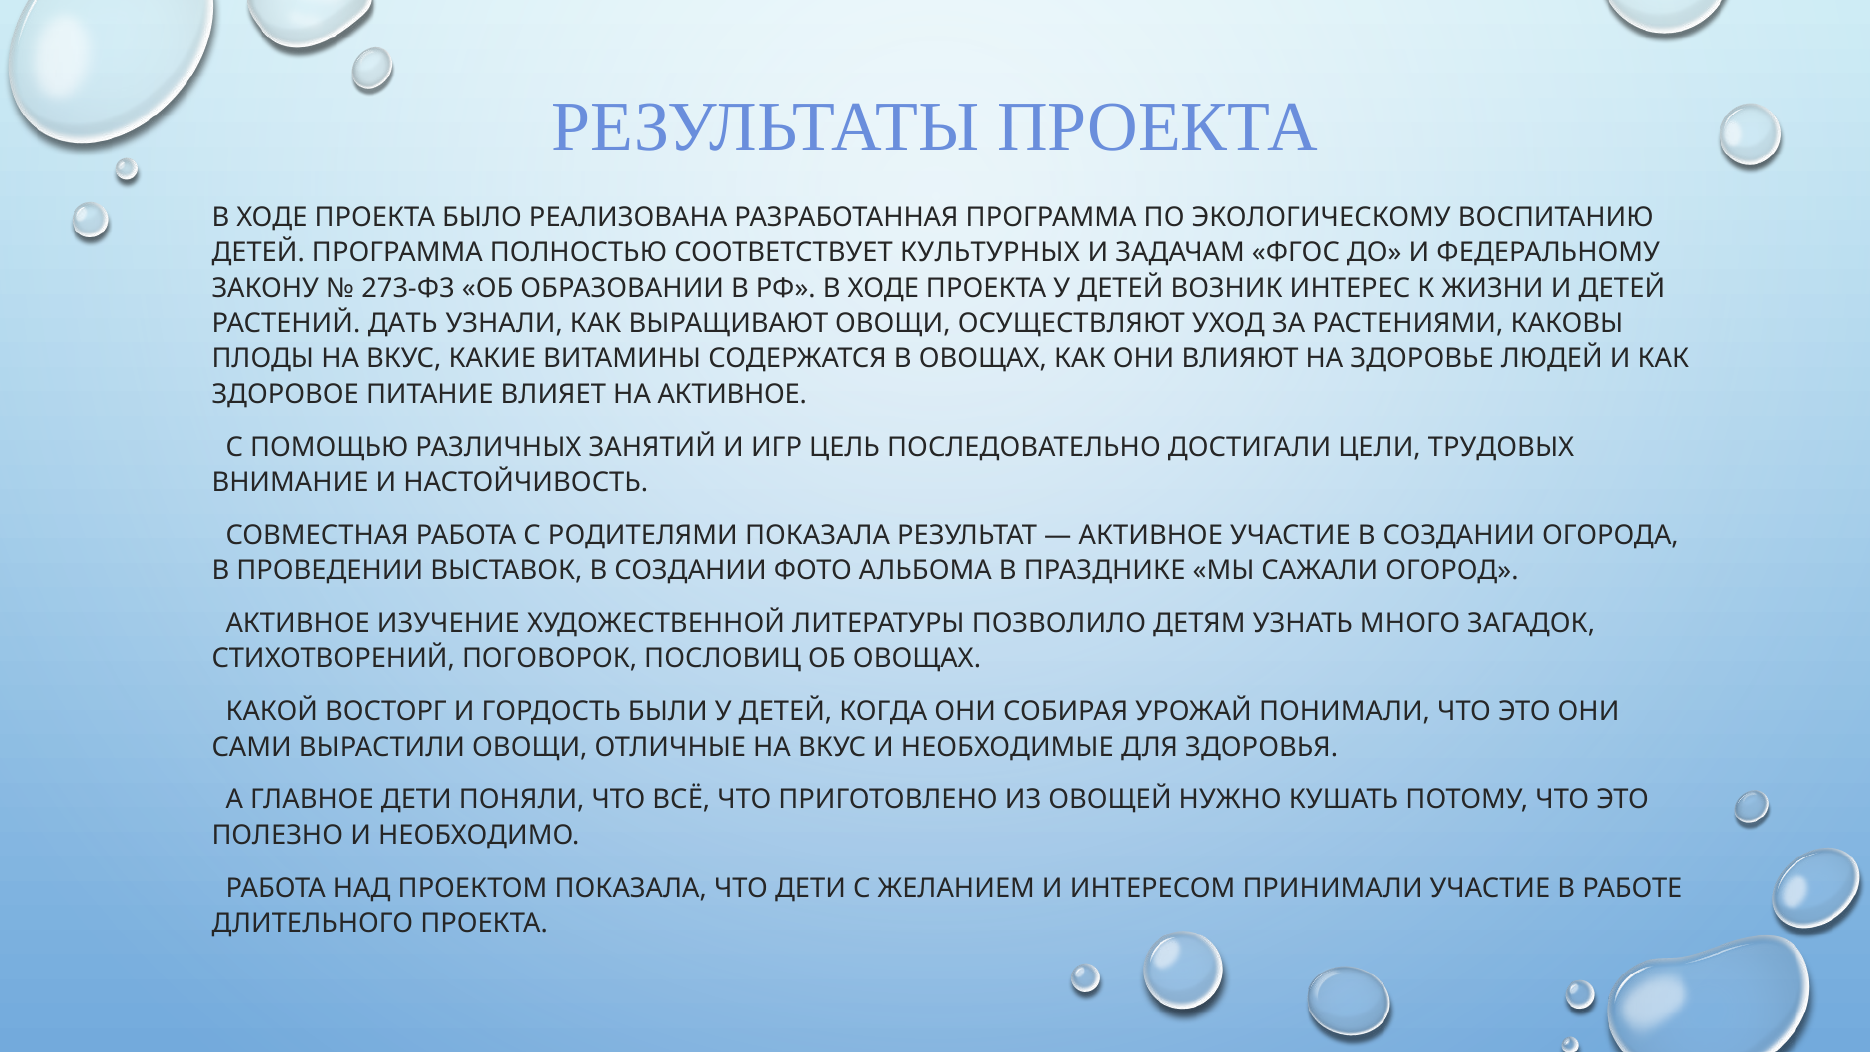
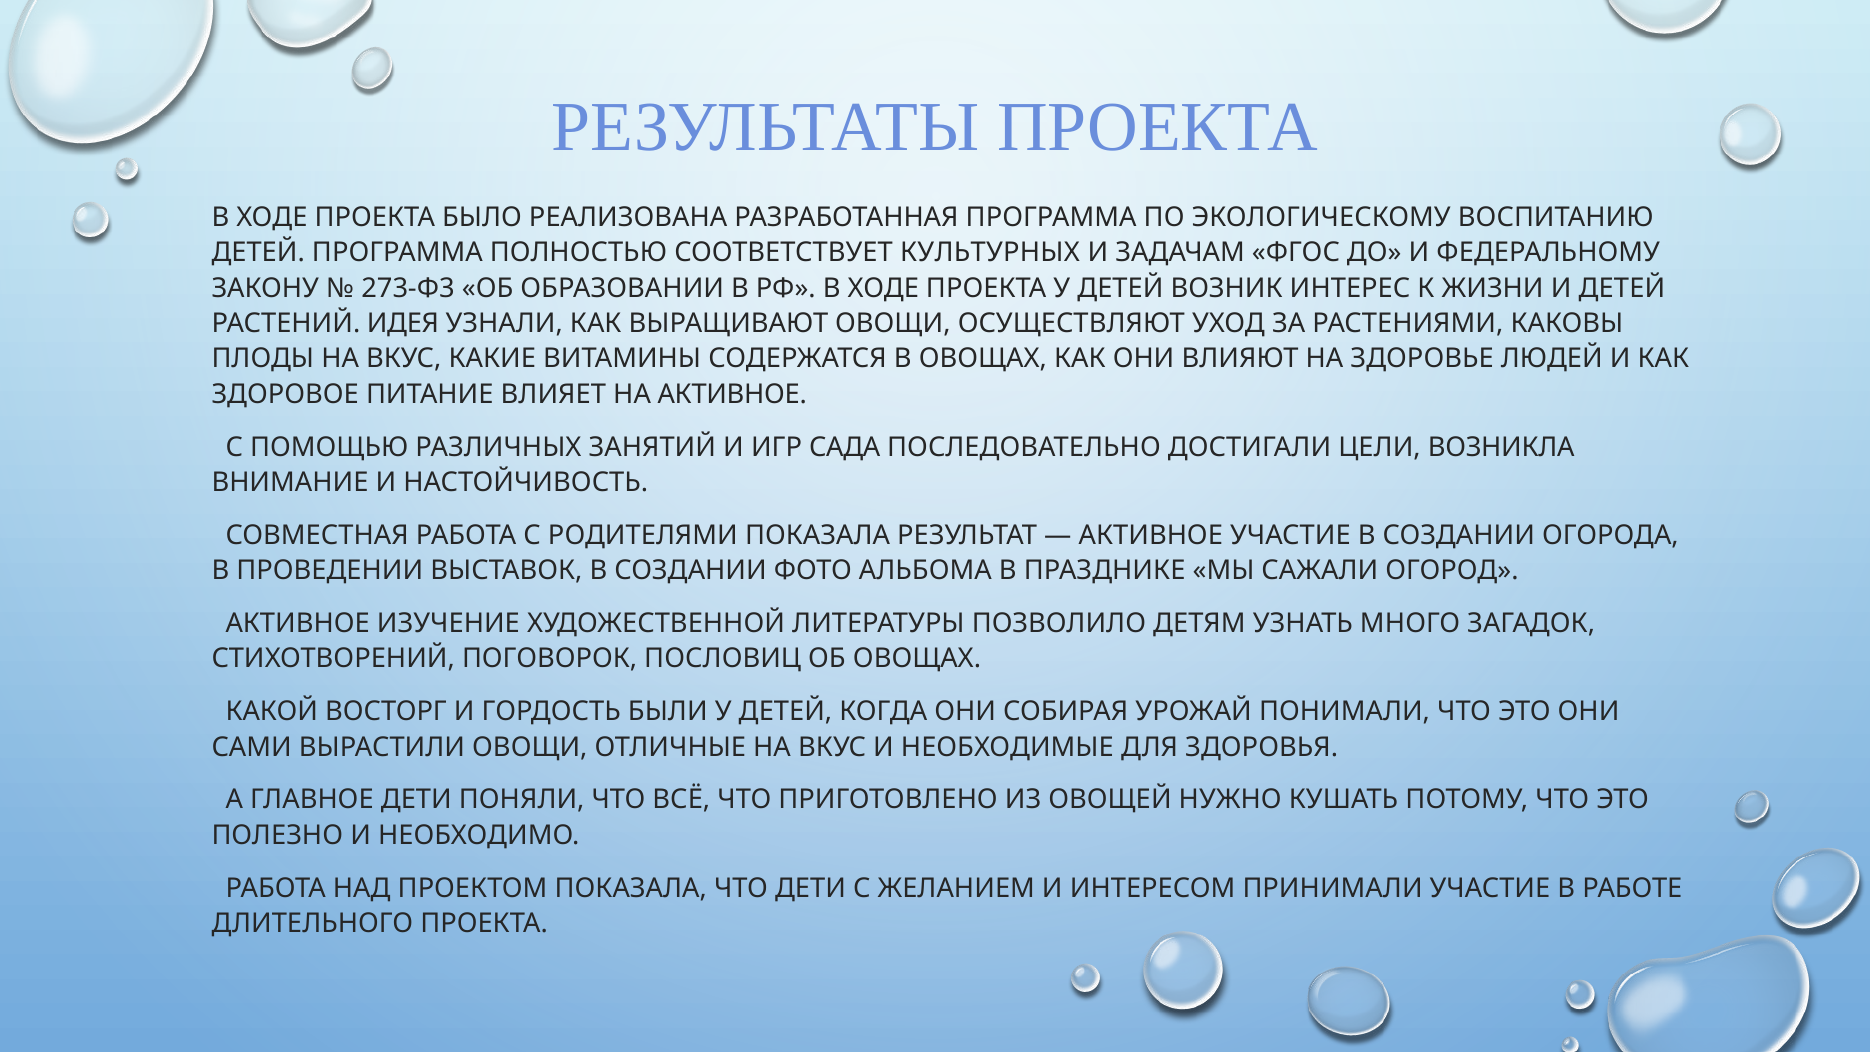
ДАТЬ: ДАТЬ -> ИДЕЯ
ЦЕЛЬ: ЦЕЛЬ -> САДА
ТРУДОВЫХ: ТРУДОВЫХ -> ВОЗНИКЛА
